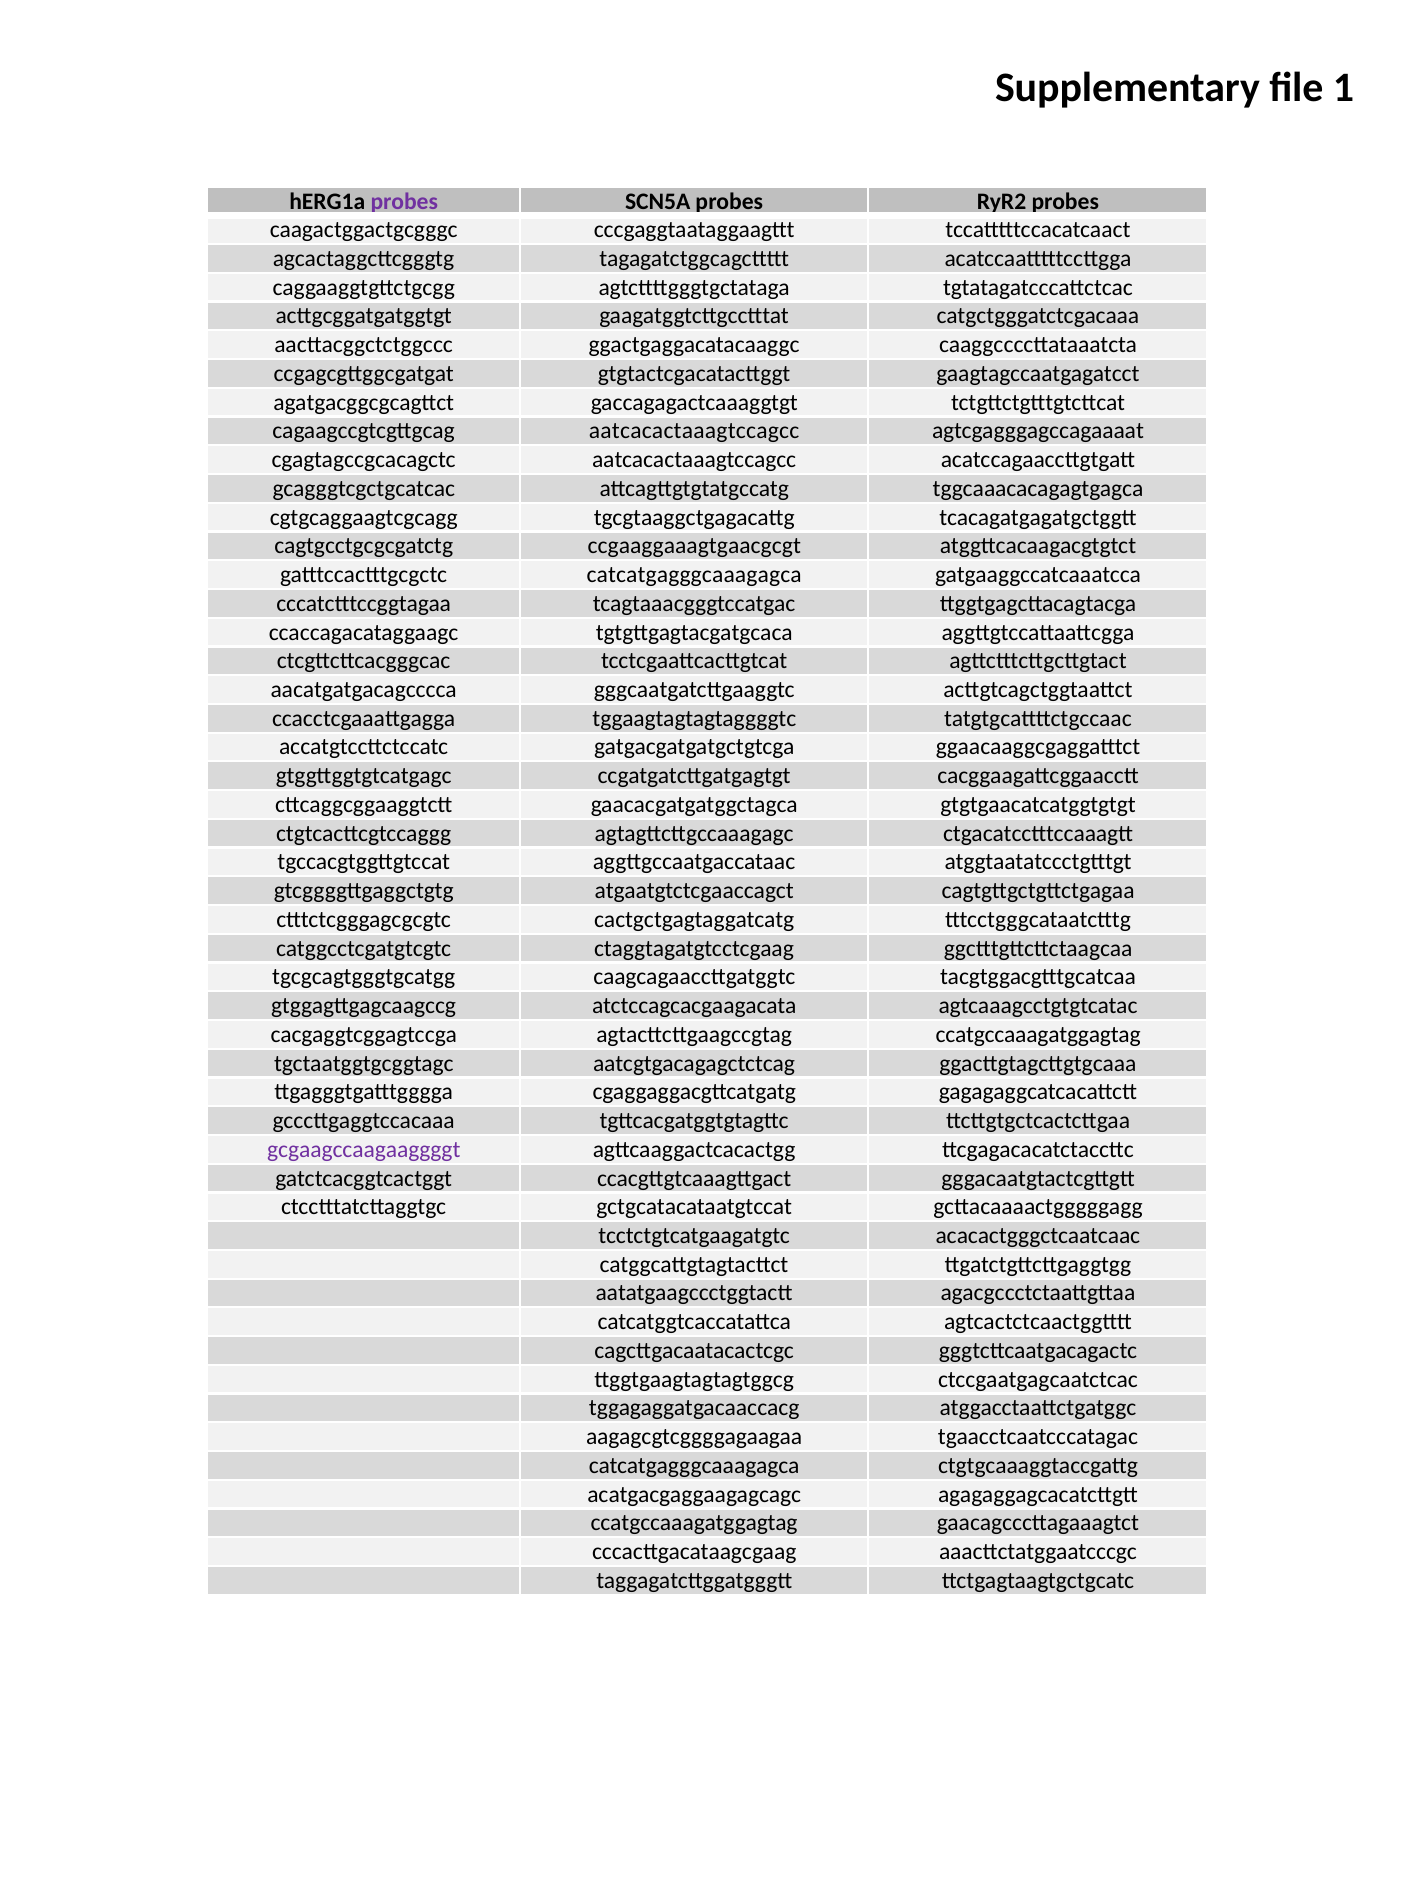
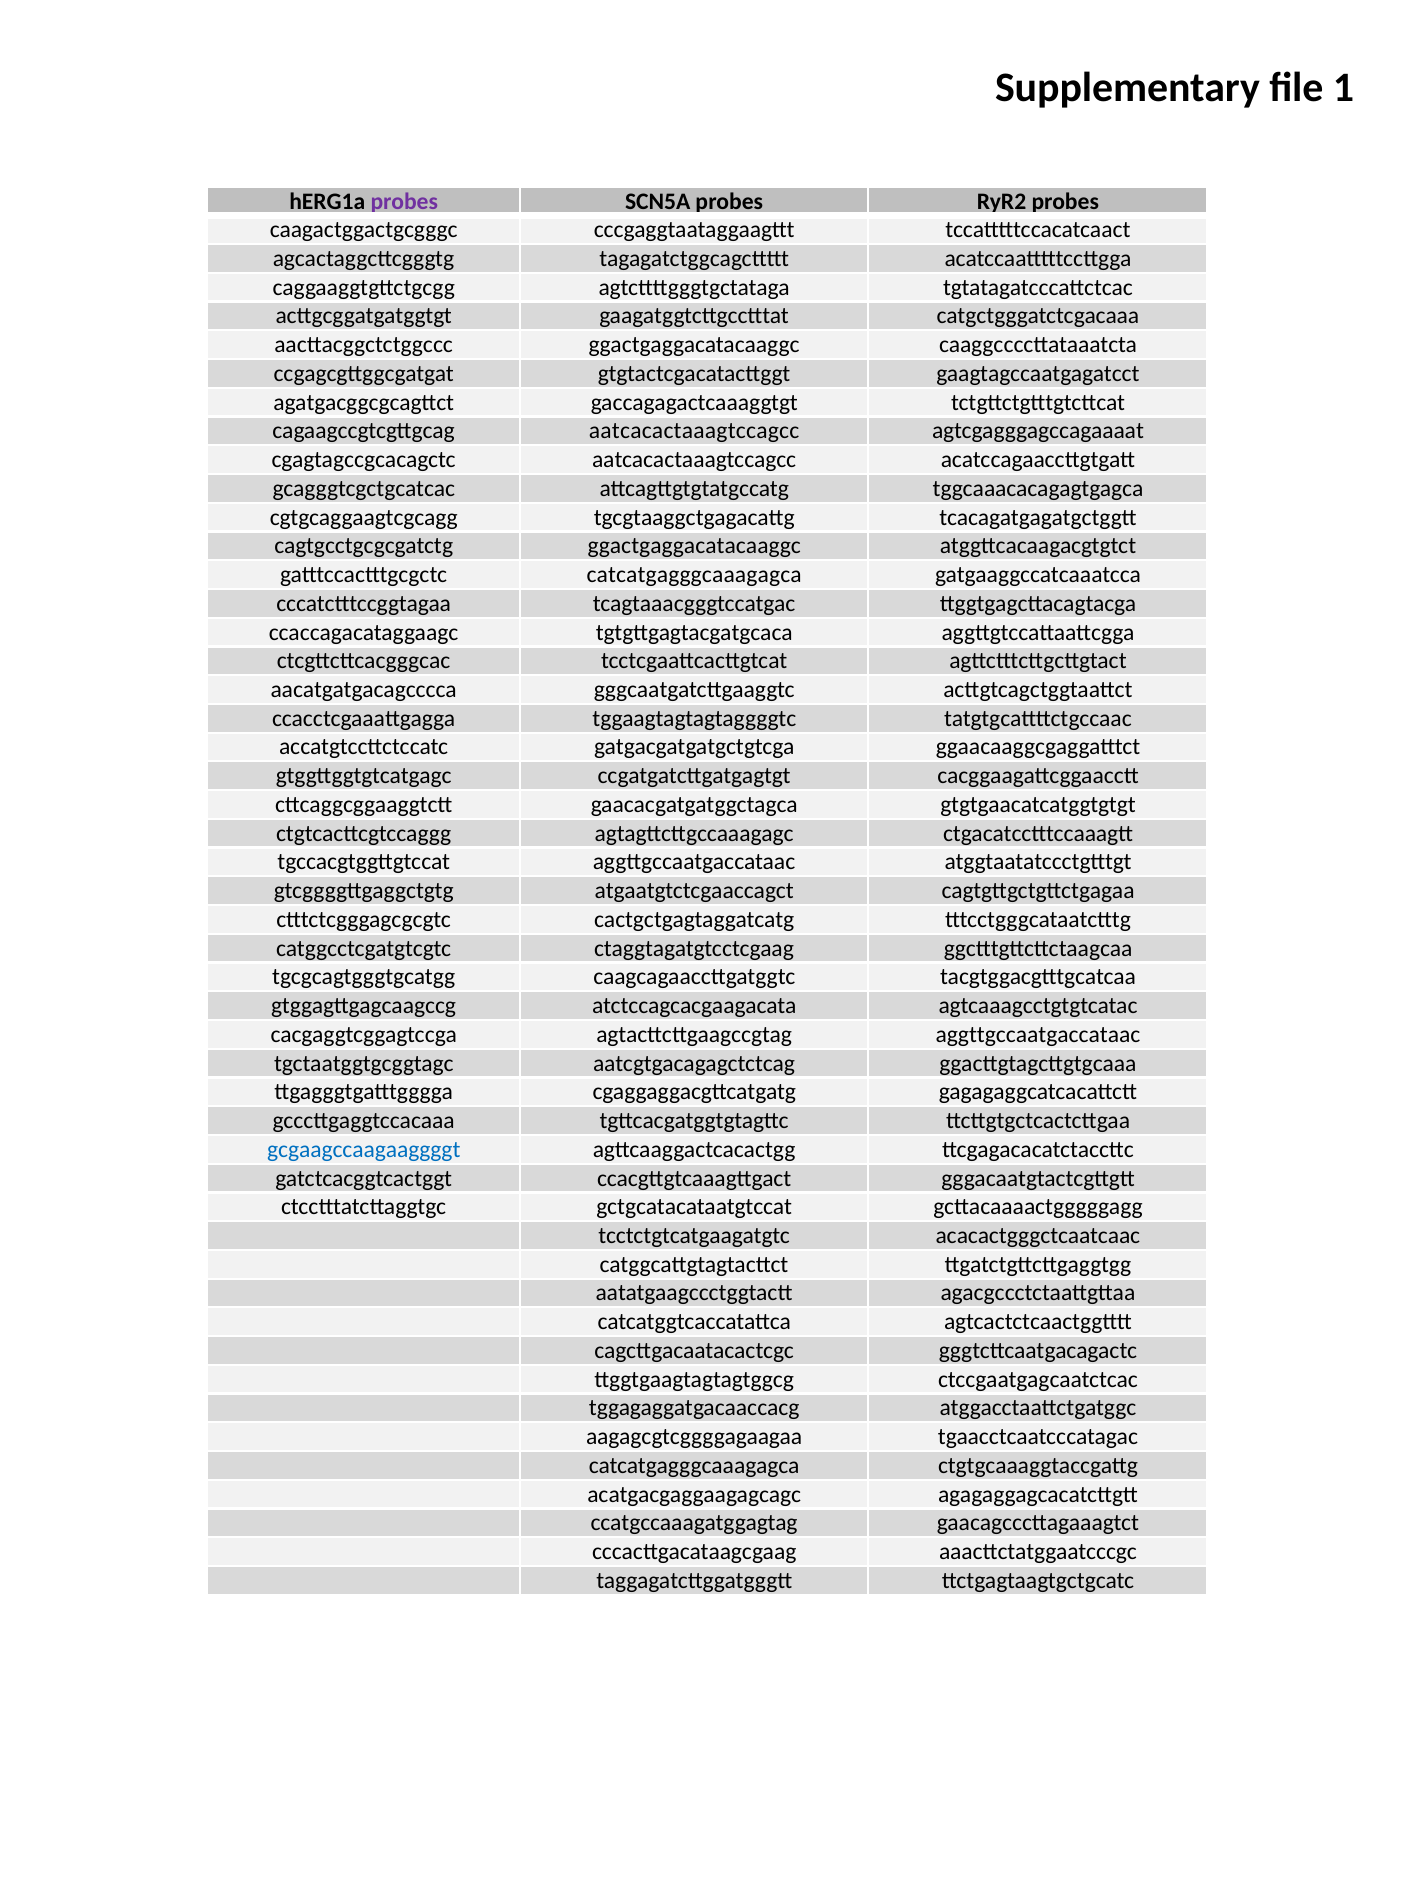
cagtgcctgcgcgatctg ccgaaggaaagtgaacgcgt: ccgaaggaaagtgaacgcgt -> ggactgaggacatacaaggc
agtacttcttgaagccgtag ccatgccaaagatggagtag: ccatgccaaagatggagtag -> aggttgccaatgaccataac
gcgaagccaagaaggggt colour: purple -> blue
